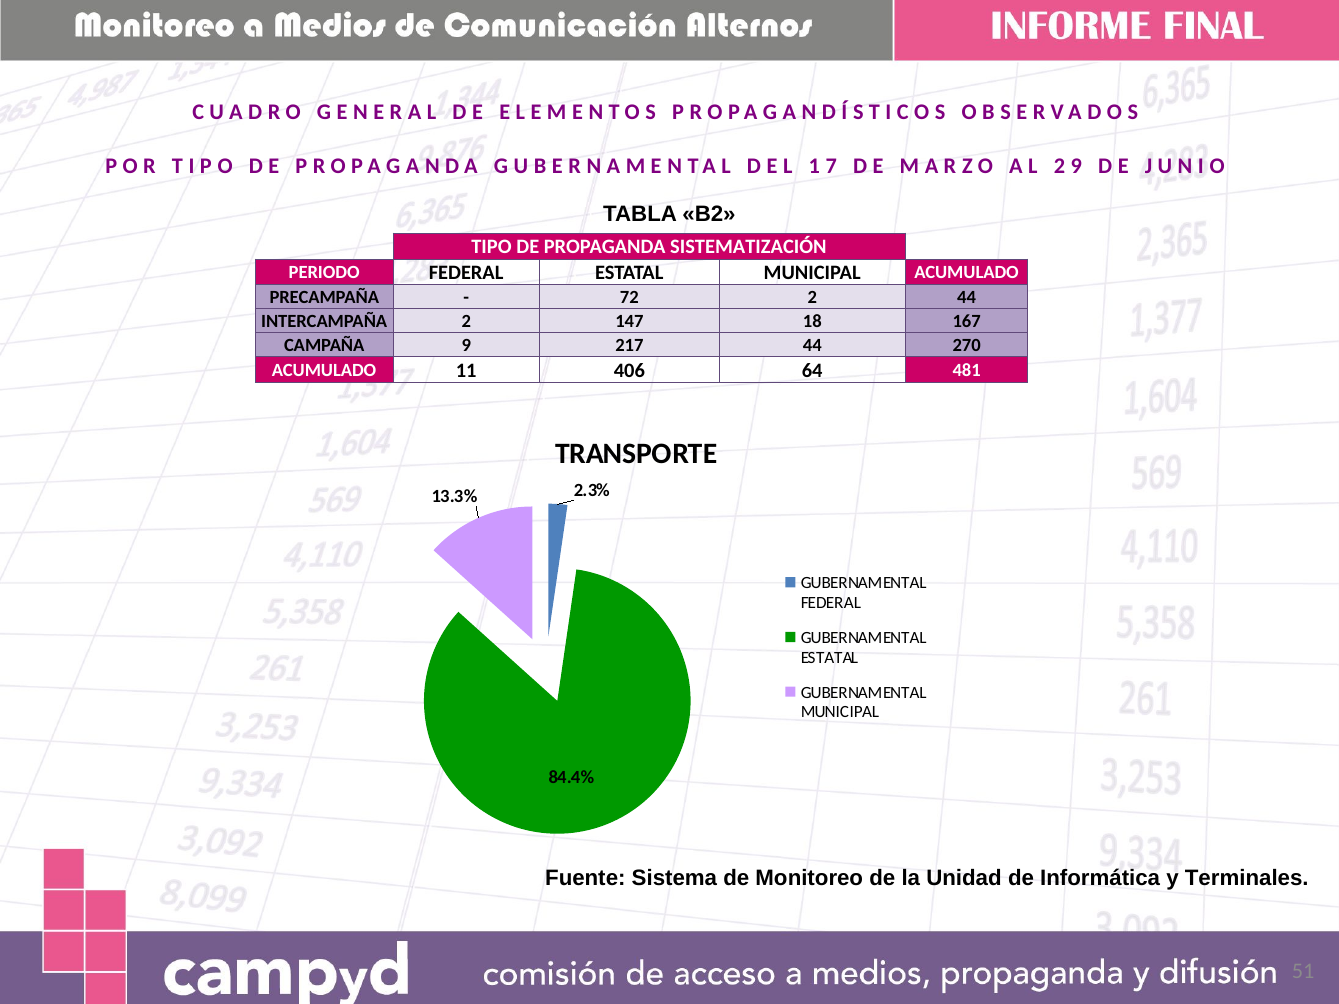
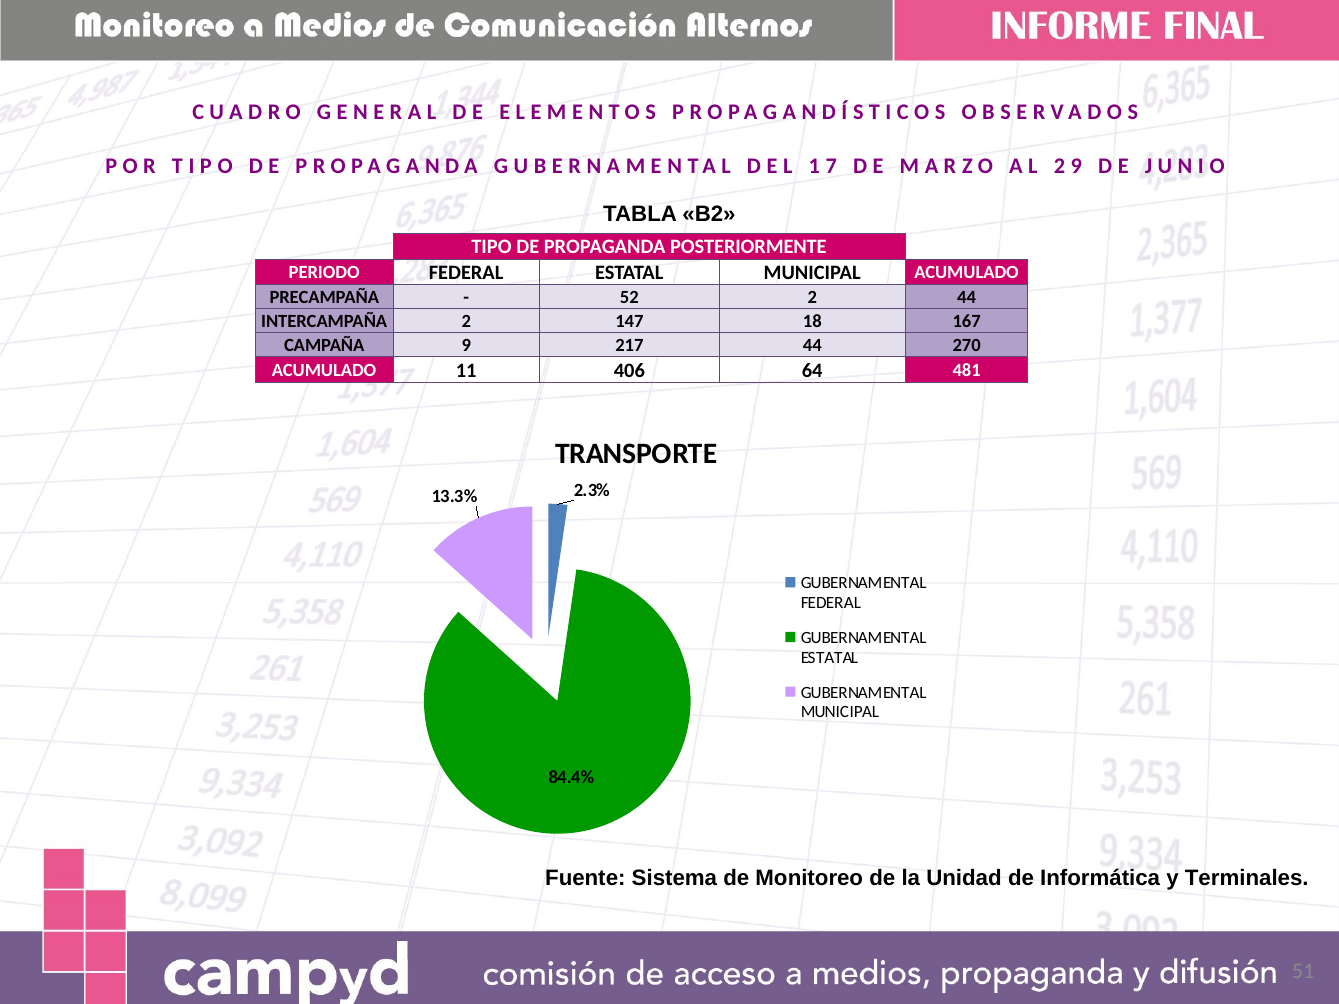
SISTEMATIZACIÓN: SISTEMATIZACIÓN -> POSTERIORMENTE
72: 72 -> 52
